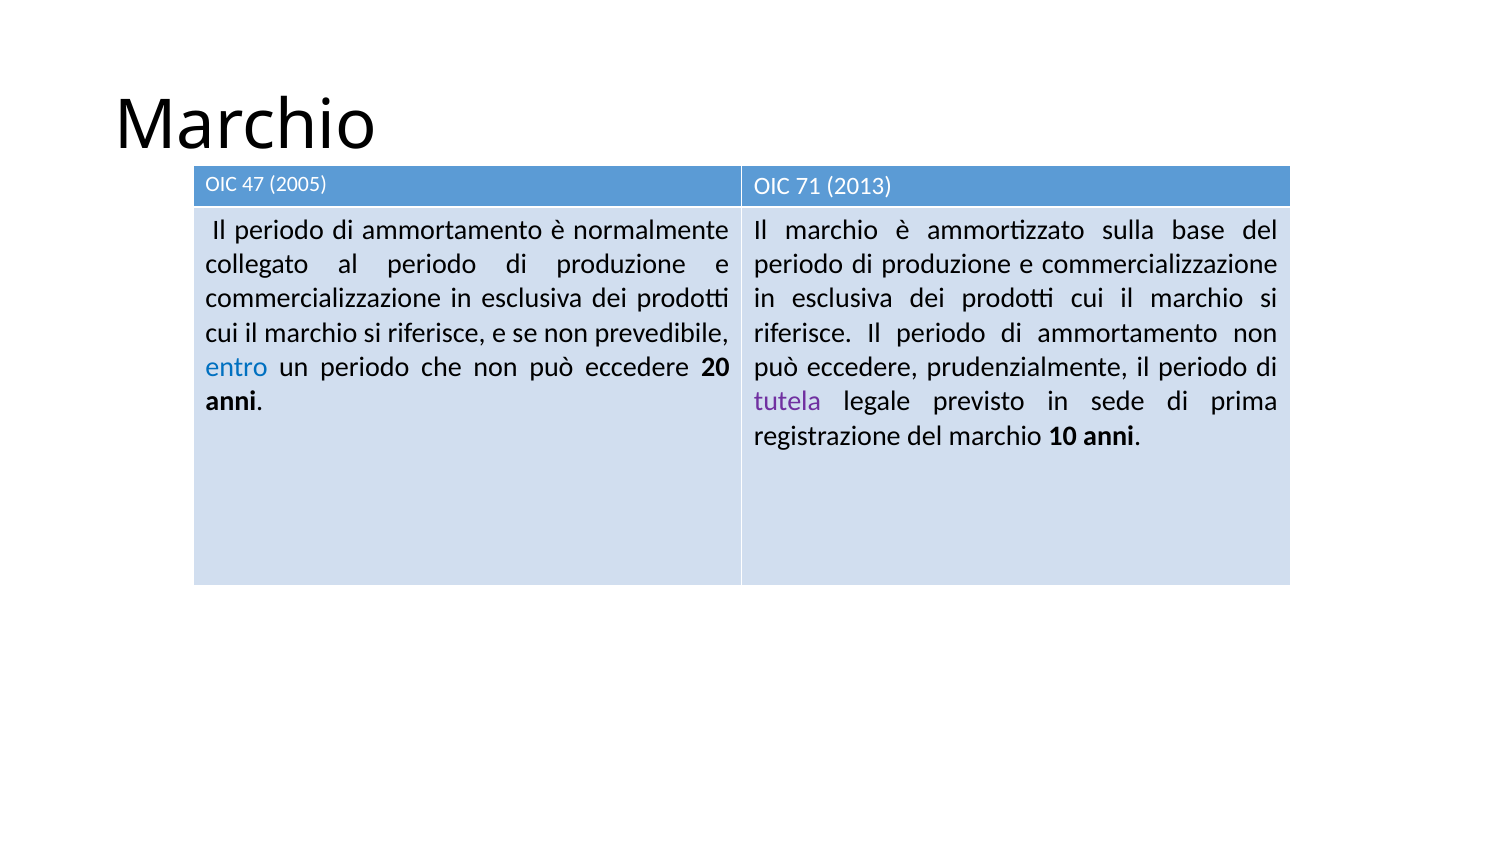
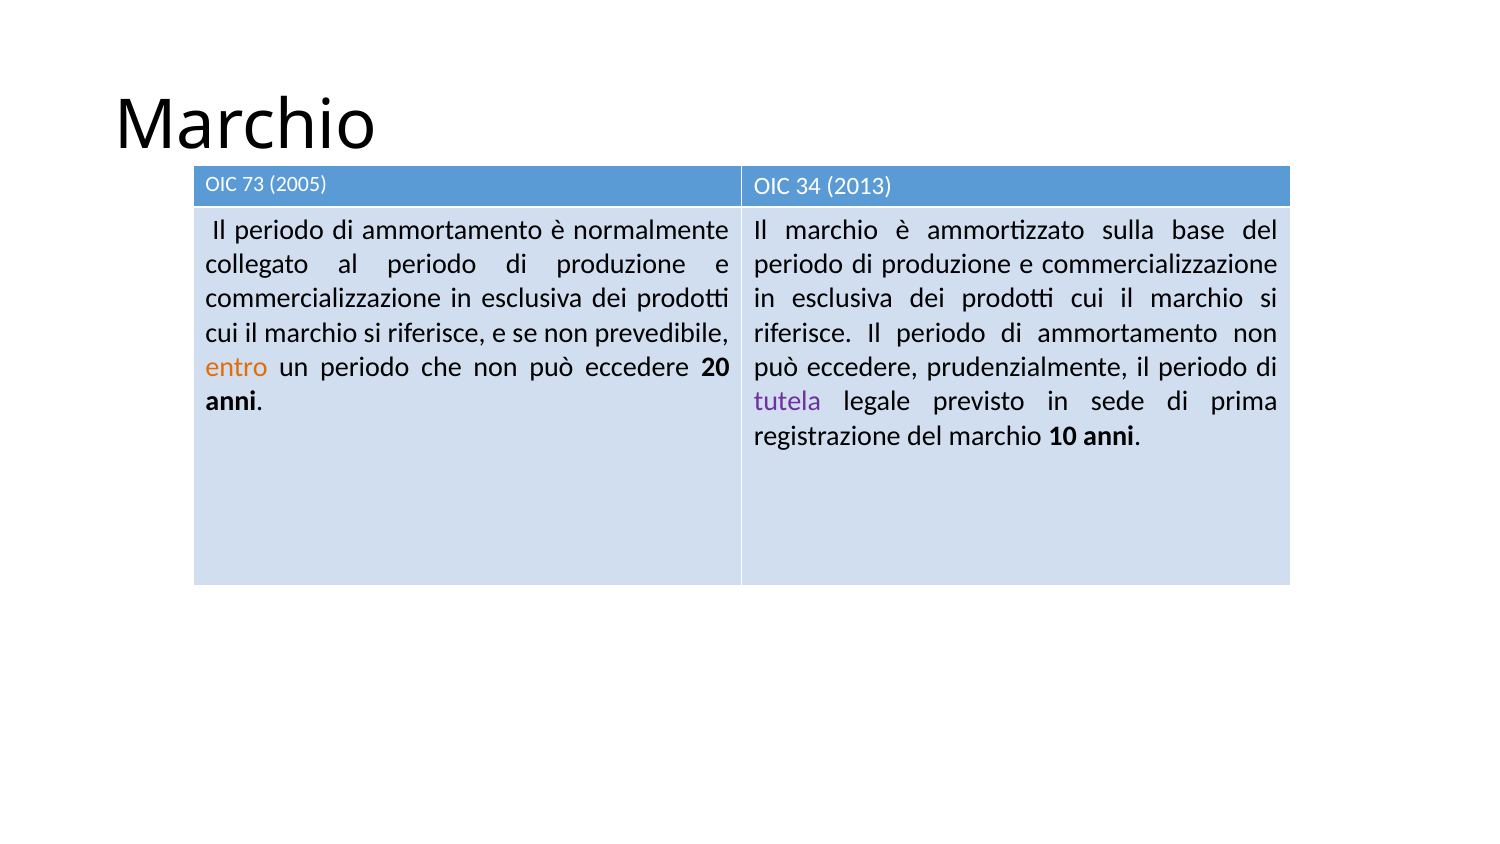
47: 47 -> 73
71: 71 -> 34
entro colour: blue -> orange
